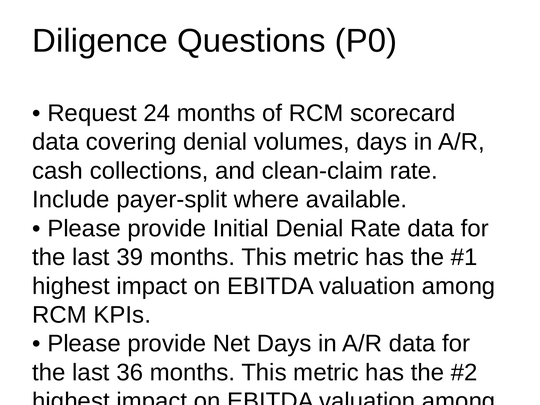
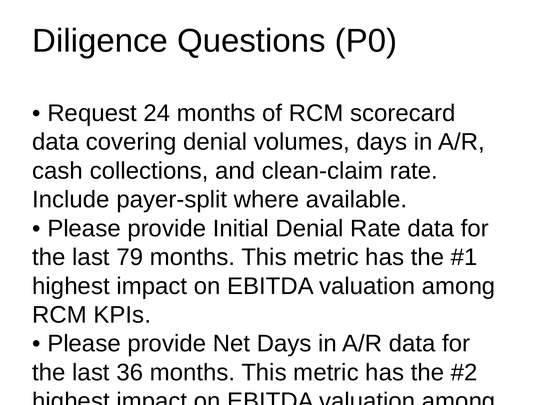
39: 39 -> 79
